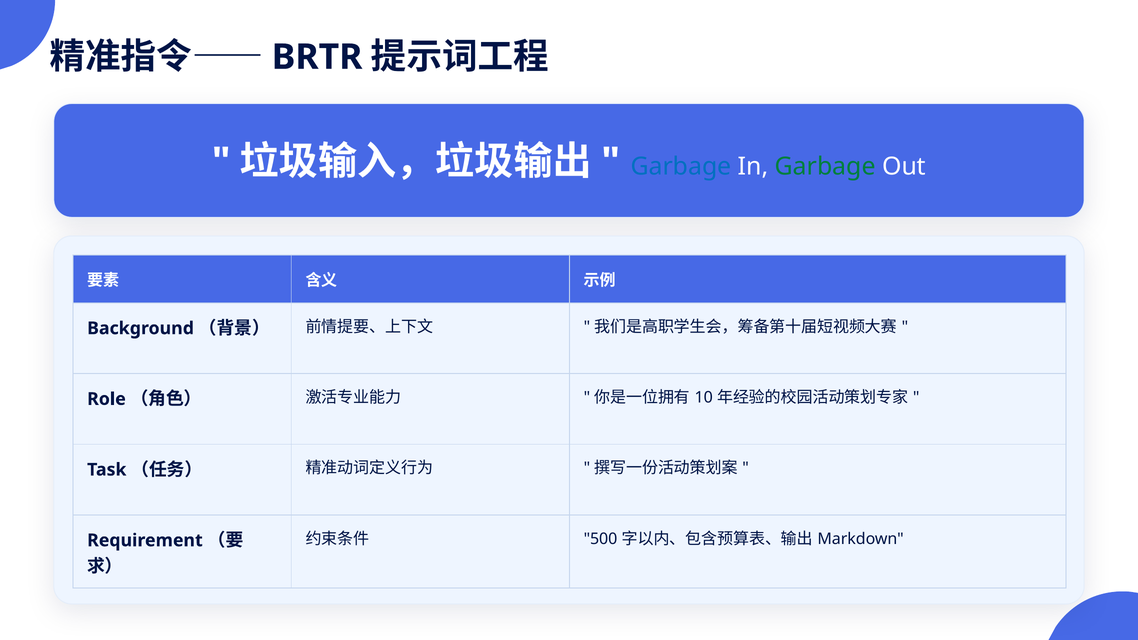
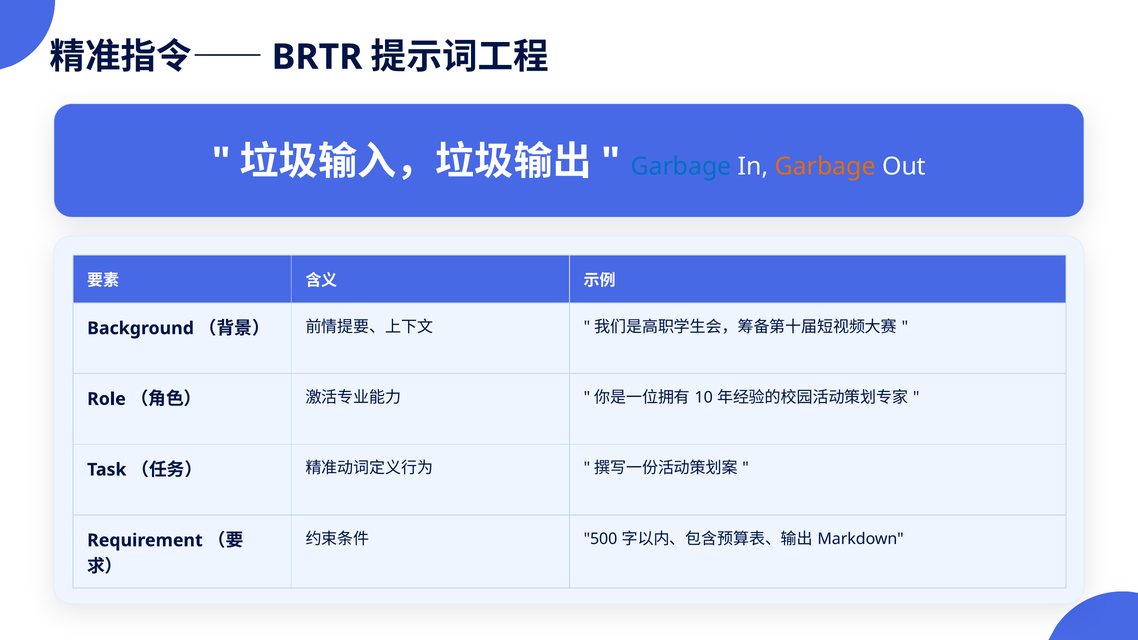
Garbage at (825, 166) colour: green -> orange
